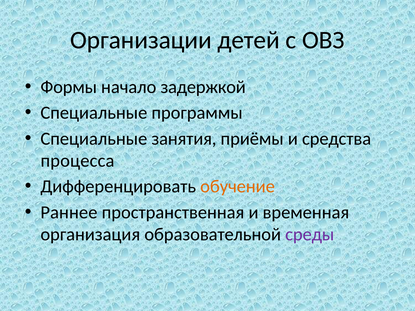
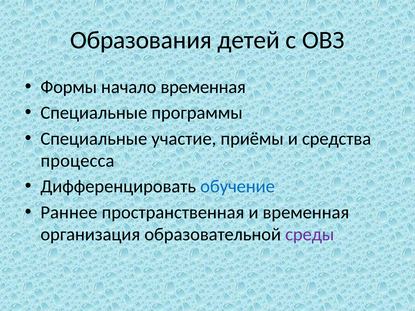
Организации: Организации -> Образования
начало задержкой: задержкой -> временная
занятия: занятия -> участие
обучение colour: orange -> blue
